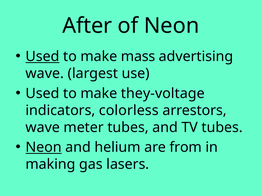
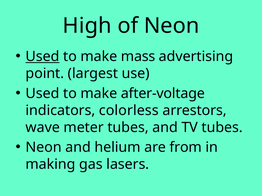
After: After -> High
wave at (45, 74): wave -> point
they-voltage: they-voltage -> after-voltage
Neon at (44, 148) underline: present -> none
